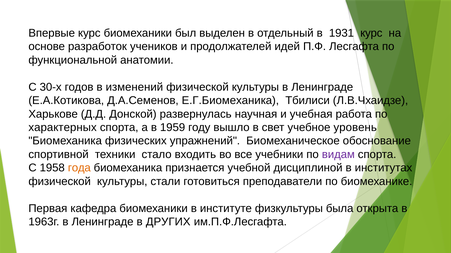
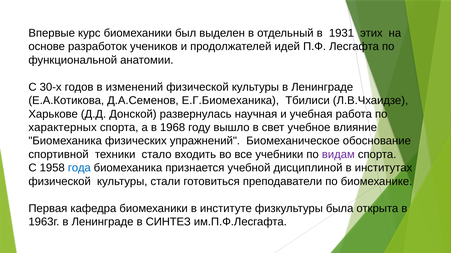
1931 курс: курс -> этих
1959: 1959 -> 1968
уровень: уровень -> влияние
года colour: orange -> blue
ДРУГИХ: ДРУГИХ -> СИНТЕЗ
